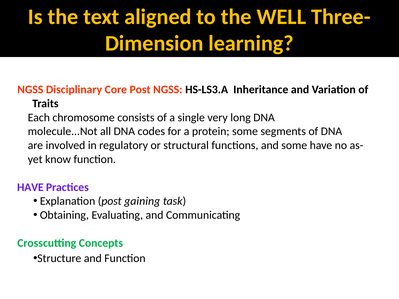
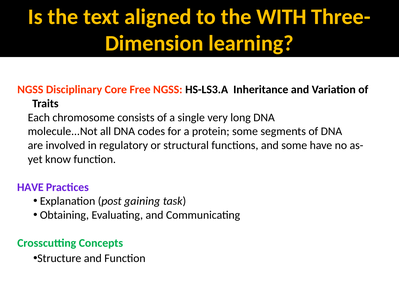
WELL: WELL -> WITH
Core Post: Post -> Free
